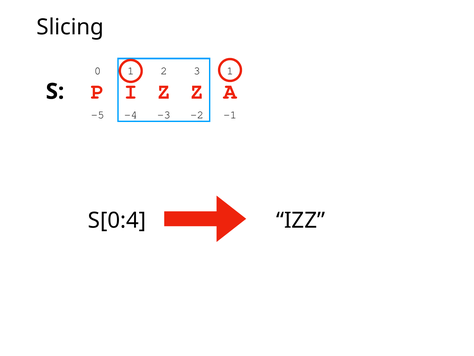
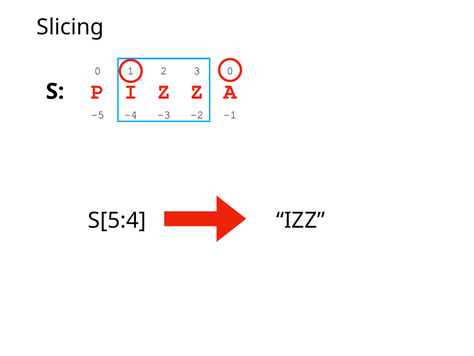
3 1: 1 -> 0
S[0:4: S[0:4 -> S[5:4
